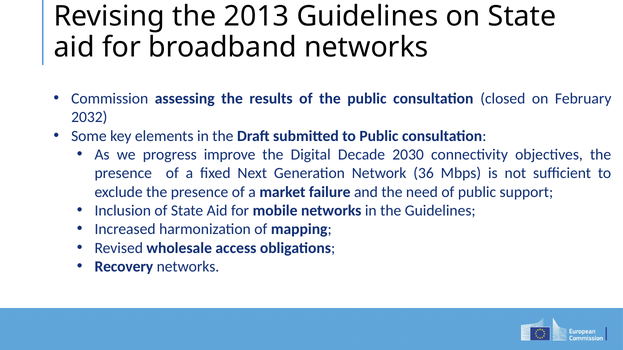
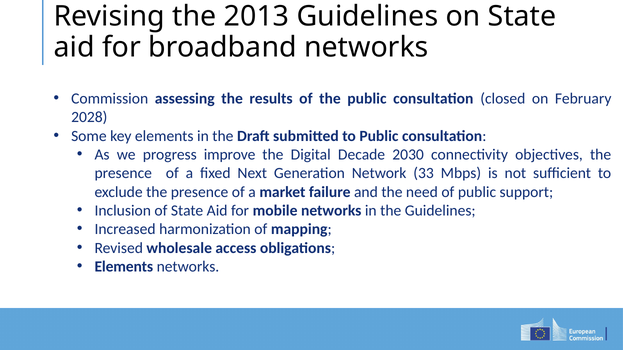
2032: 2032 -> 2028
36: 36 -> 33
Recovery at (124, 267): Recovery -> Elements
